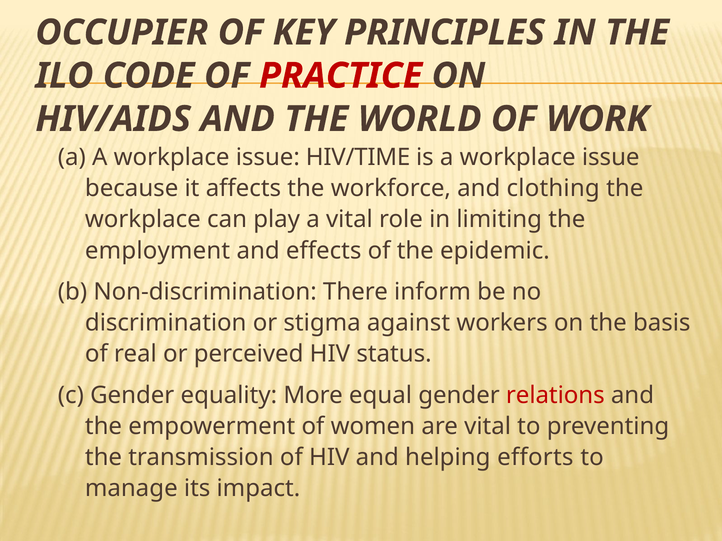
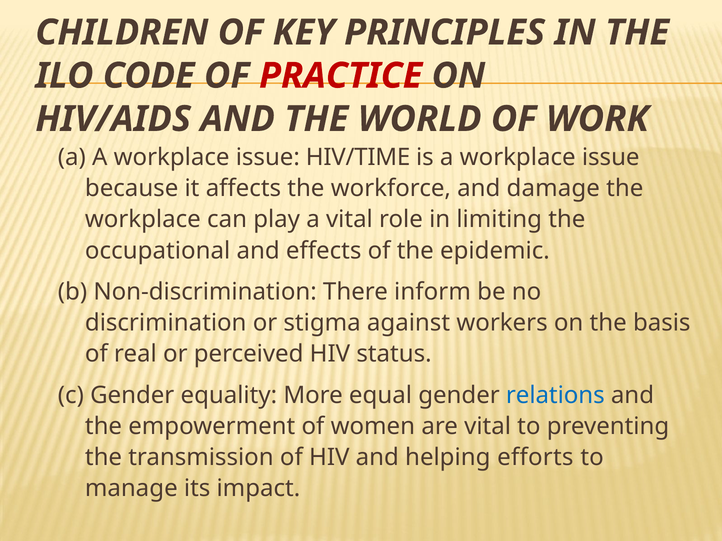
OCCUPIER: OCCUPIER -> CHILDREN
clothing: clothing -> damage
employment: employment -> occupational
relations colour: red -> blue
